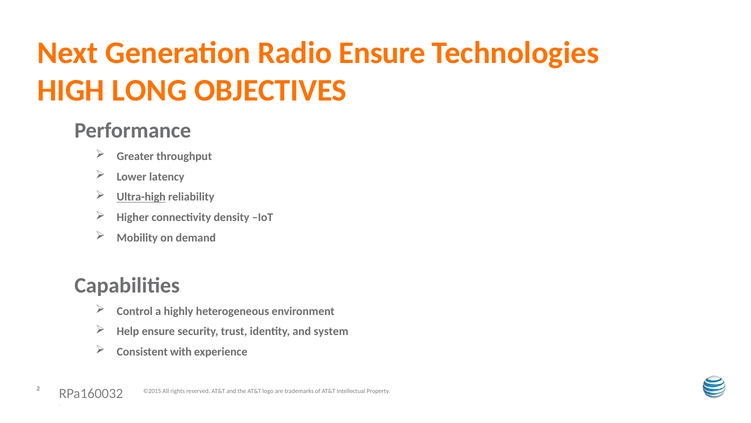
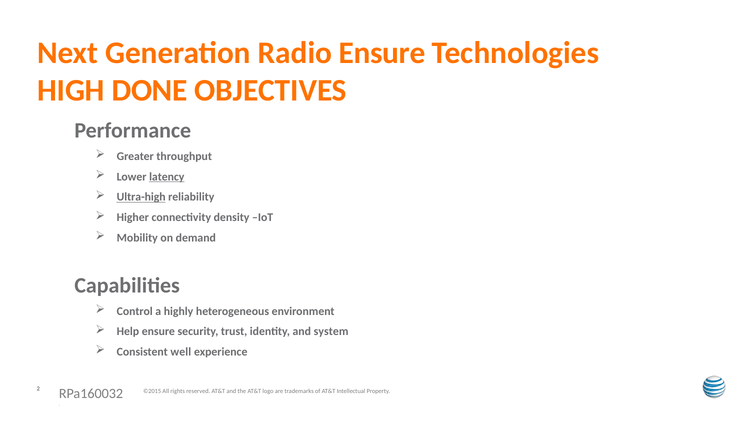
LONG: LONG -> DONE
latency underline: none -> present
with: with -> well
